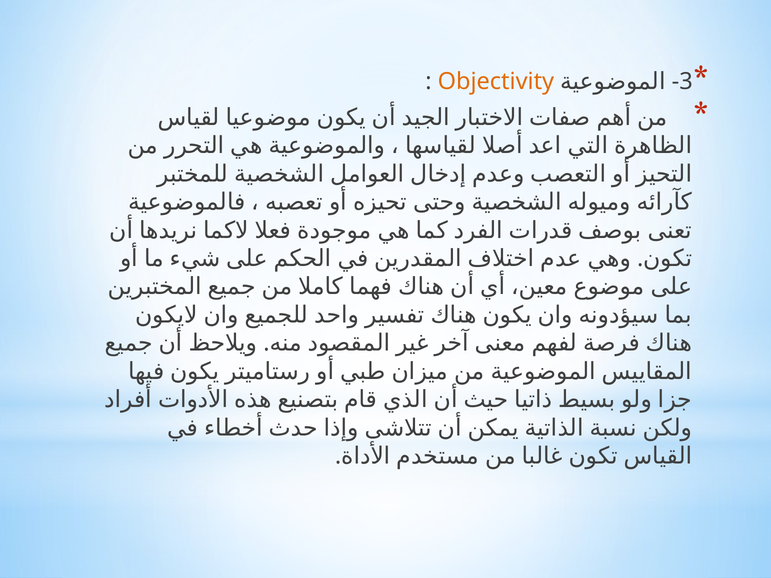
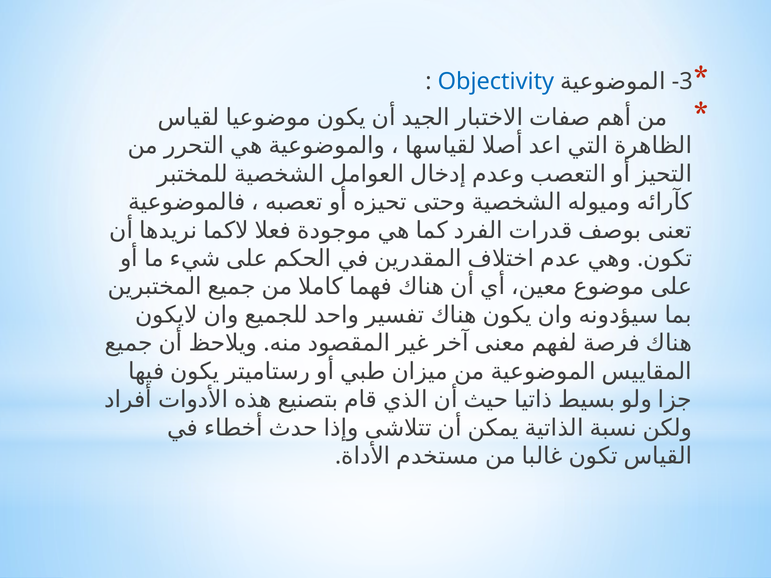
Objectivity colour: orange -> blue
